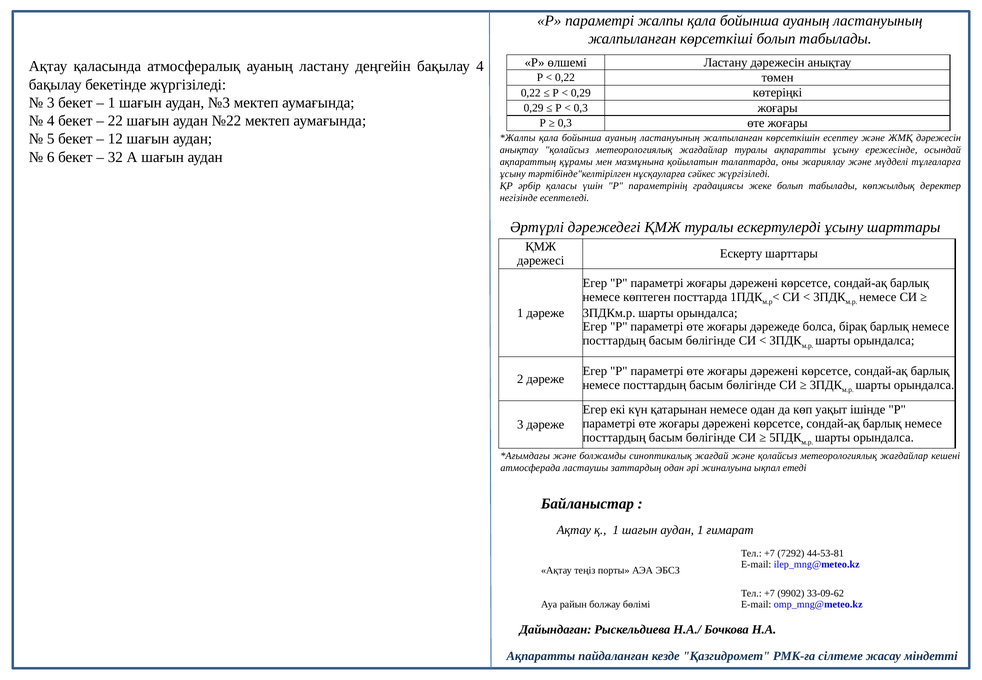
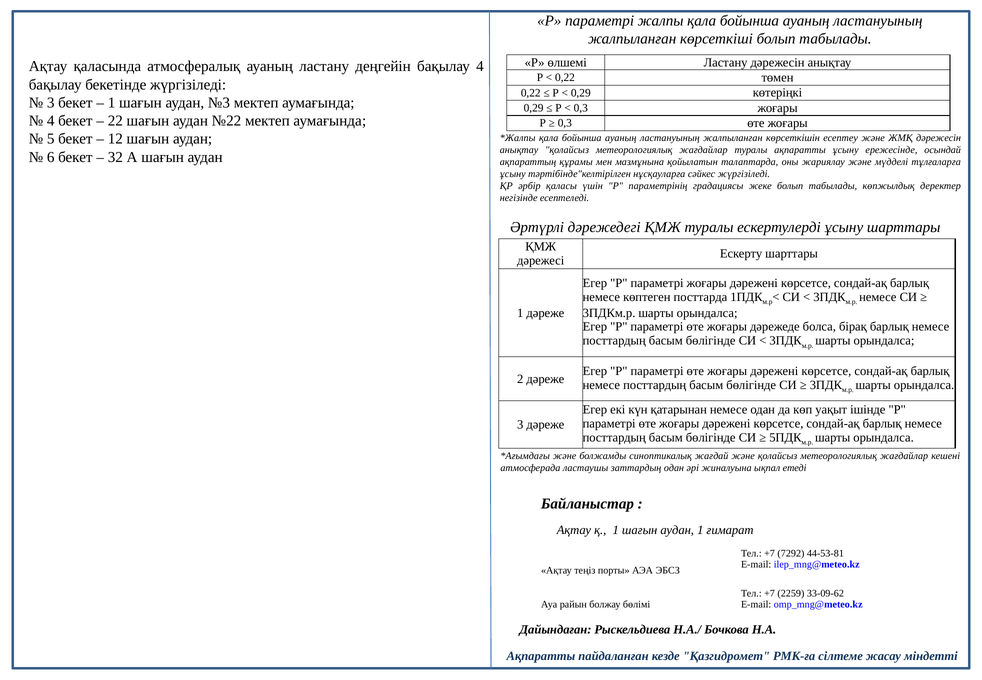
9902: 9902 -> 2259
